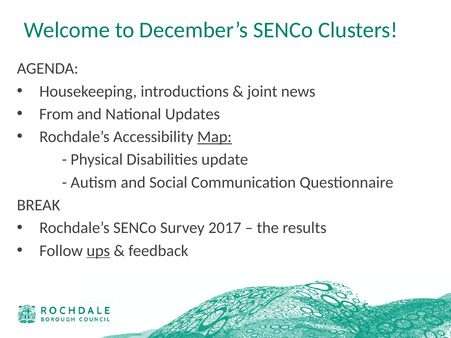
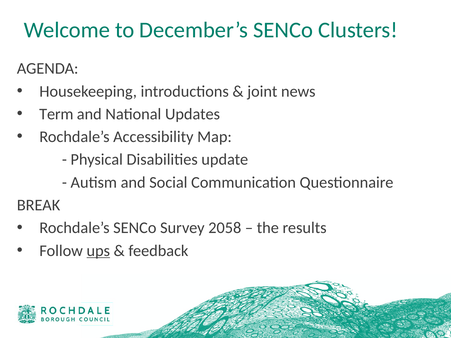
From: From -> Term
Map underline: present -> none
2017: 2017 -> 2058
